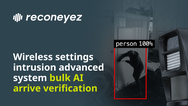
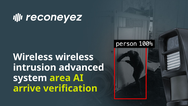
Wireless settings: settings -> wireless
bulk: bulk -> area
